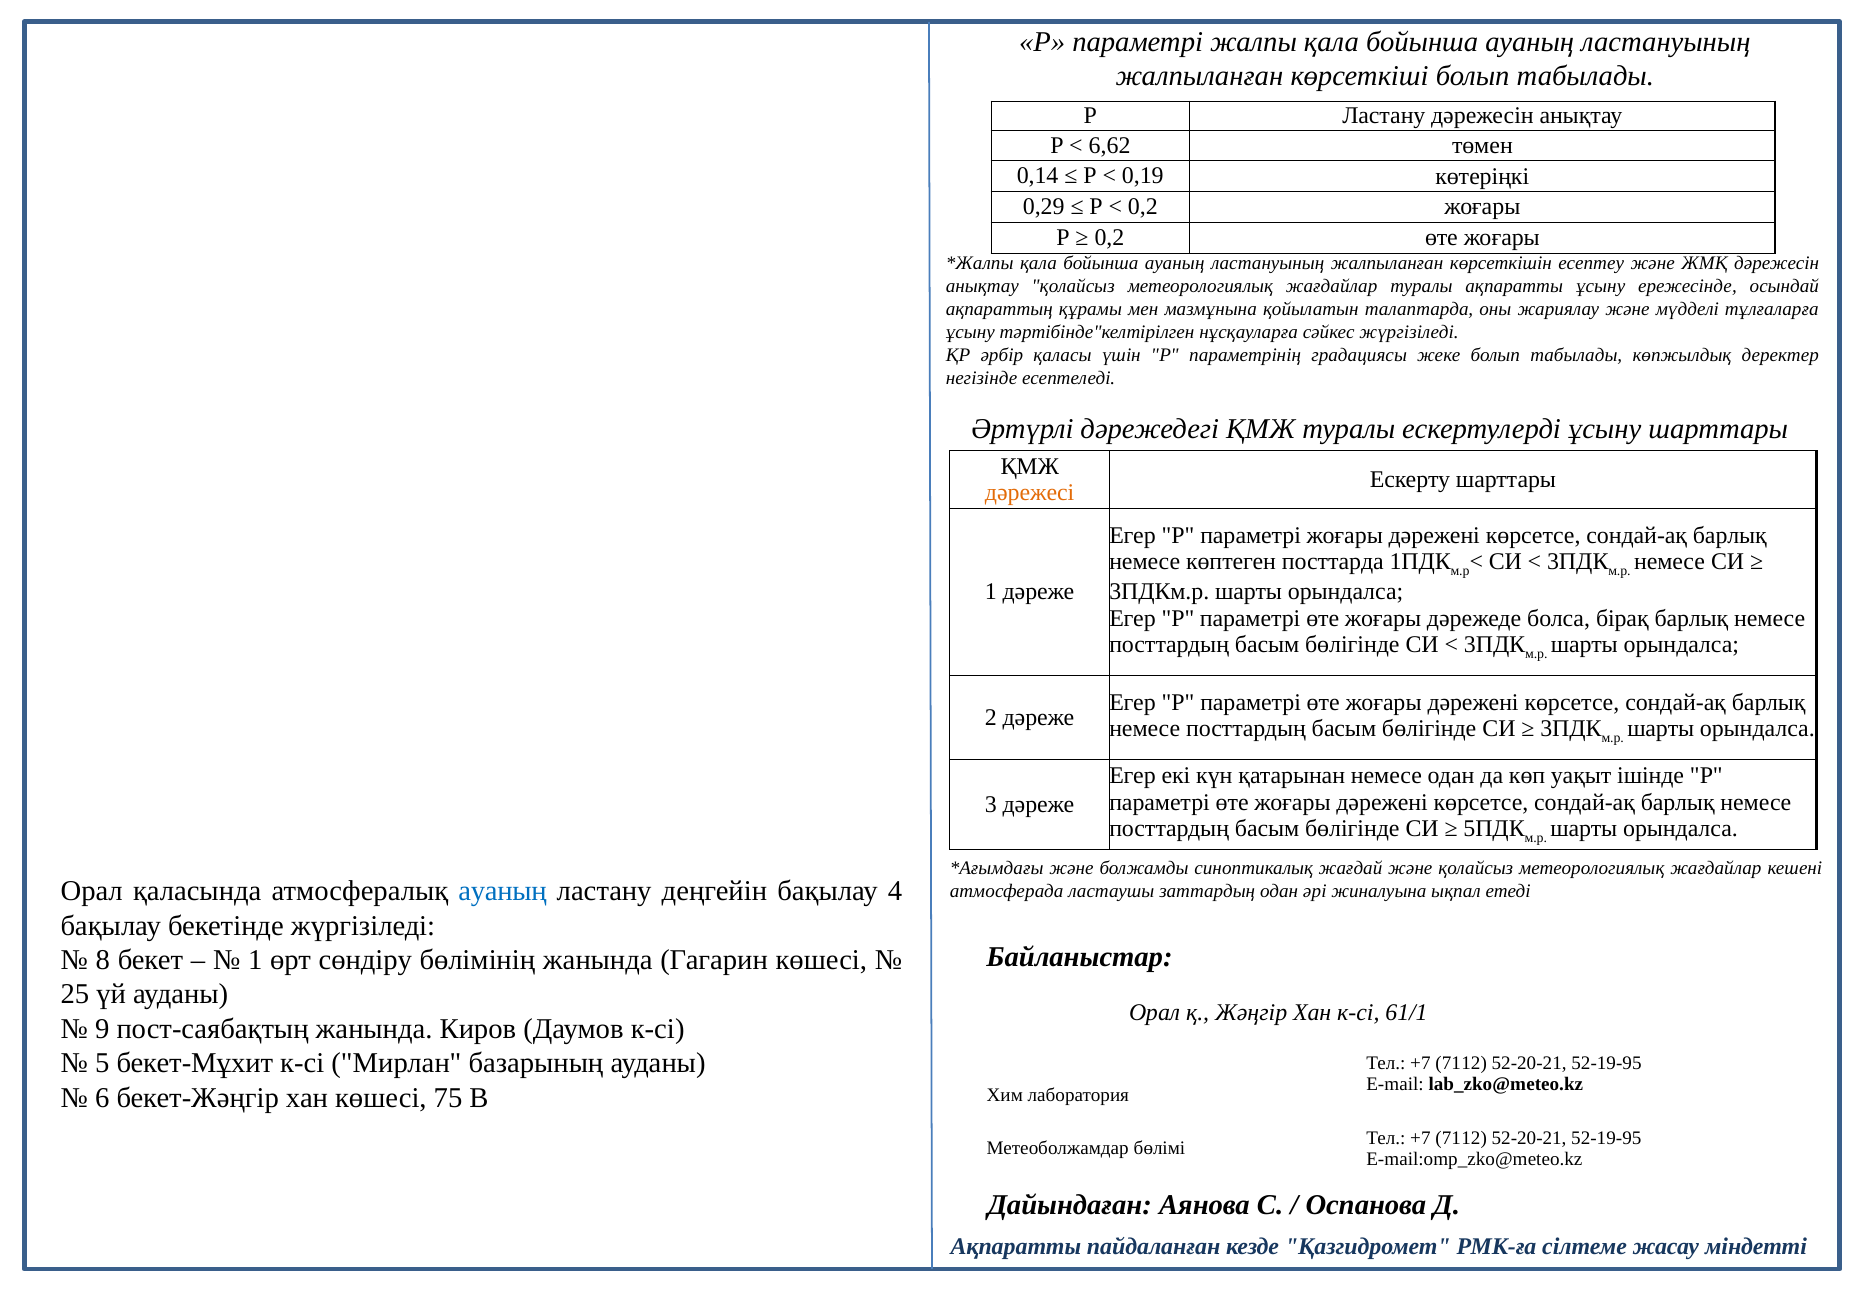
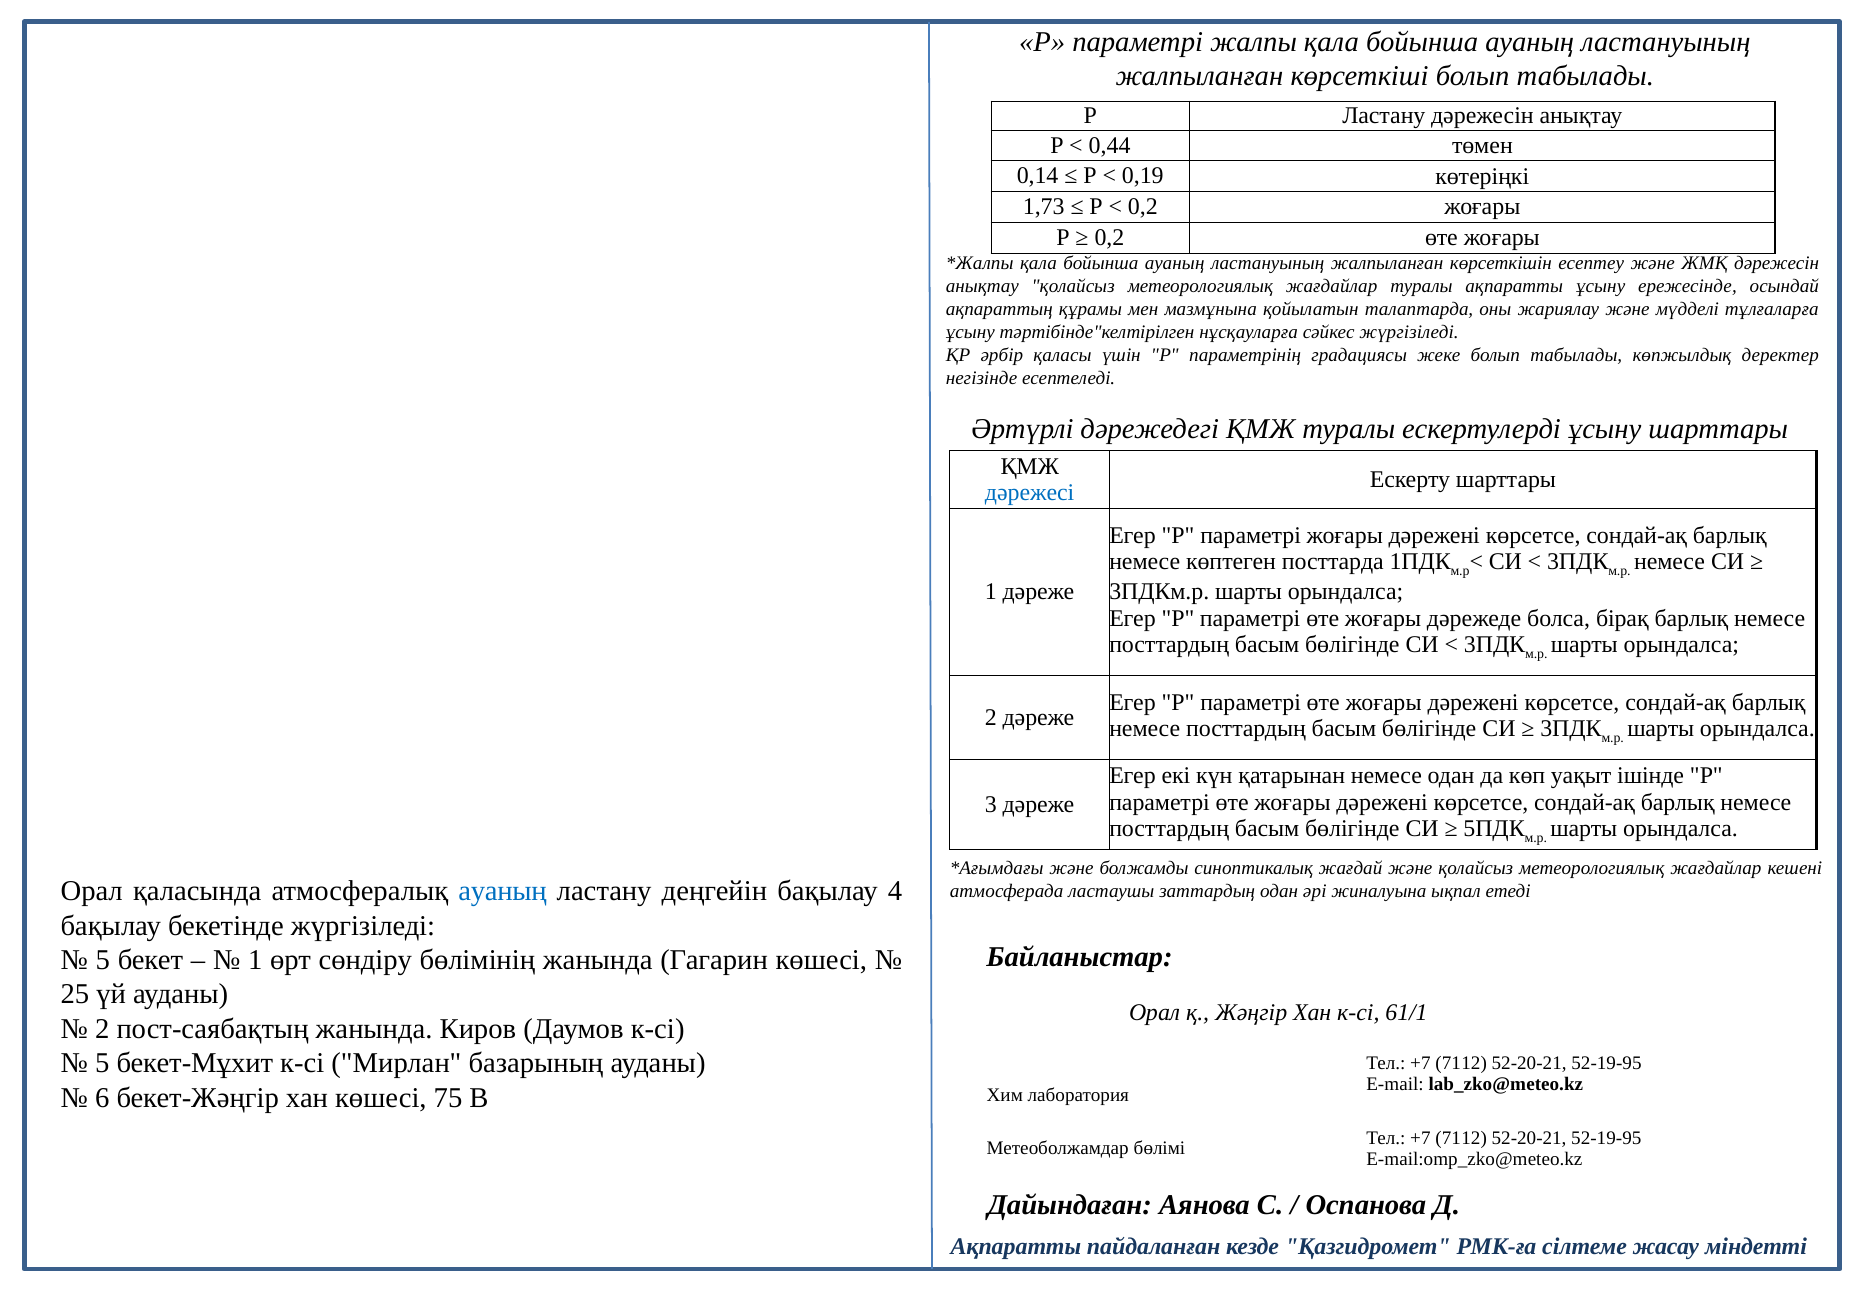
6,62: 6,62 -> 0,44
0,29: 0,29 -> 1,73
дәрежесі colour: orange -> blue
8 at (103, 960): 8 -> 5
9 at (102, 1028): 9 -> 2
